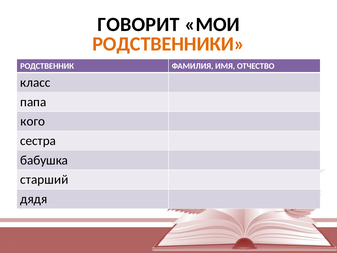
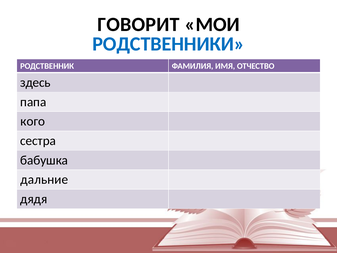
РОДСТВЕННИКИ colour: orange -> blue
класс: класс -> здесь
старший: старший -> дальние
